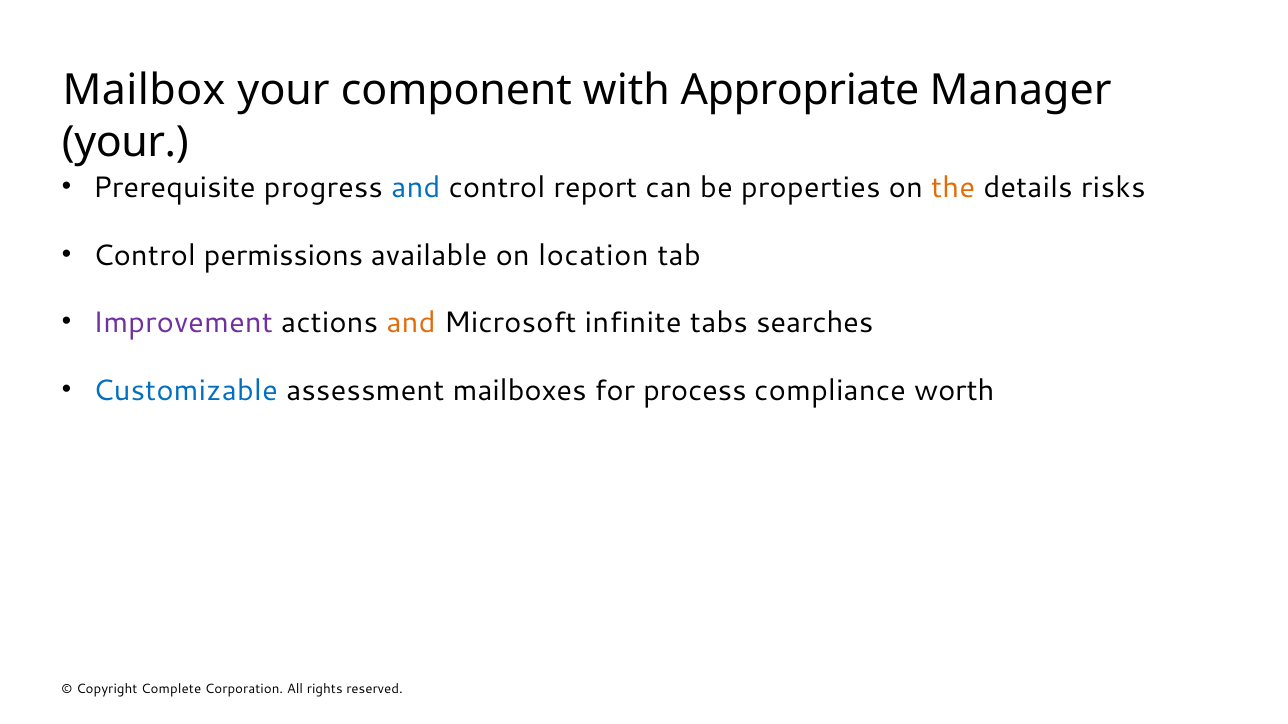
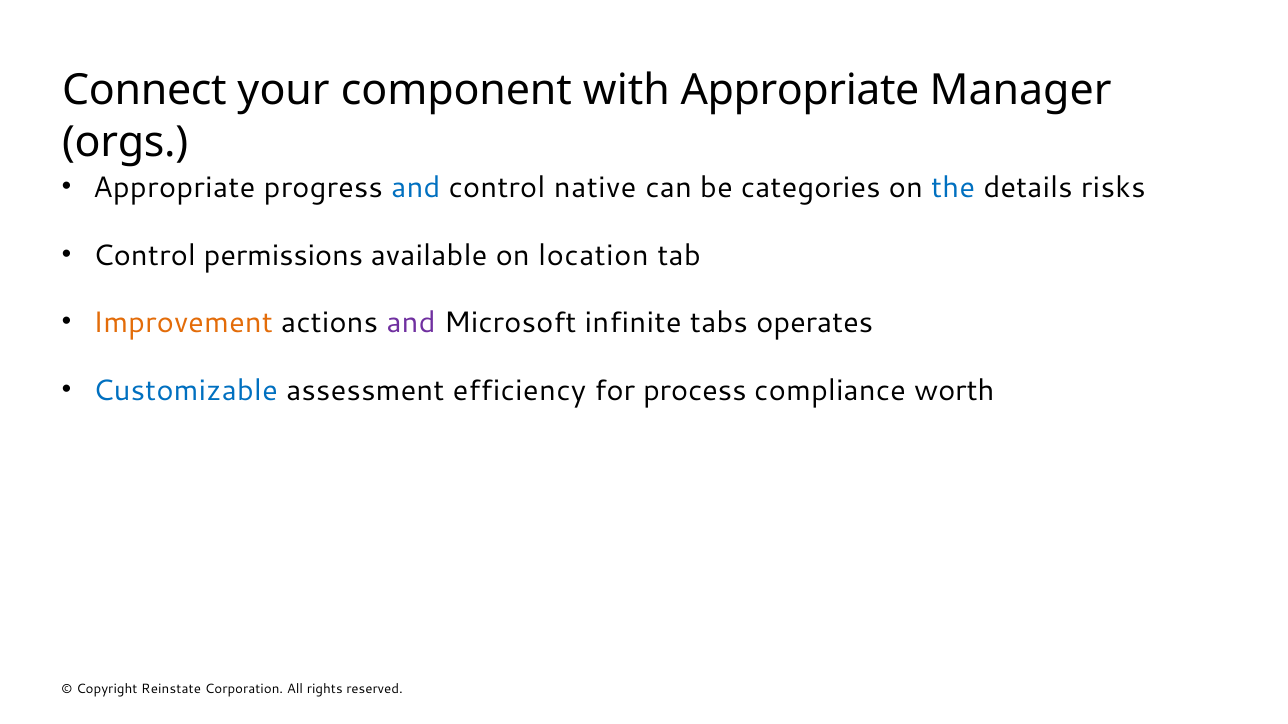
Mailbox: Mailbox -> Connect
your at (125, 142): your -> orgs
Prerequisite at (174, 188): Prerequisite -> Appropriate
report: report -> native
properties: properties -> categories
the colour: orange -> blue
Improvement colour: purple -> orange
and at (411, 323) colour: orange -> purple
searches: searches -> operates
mailboxes: mailboxes -> efficiency
Complete: Complete -> Reinstate
